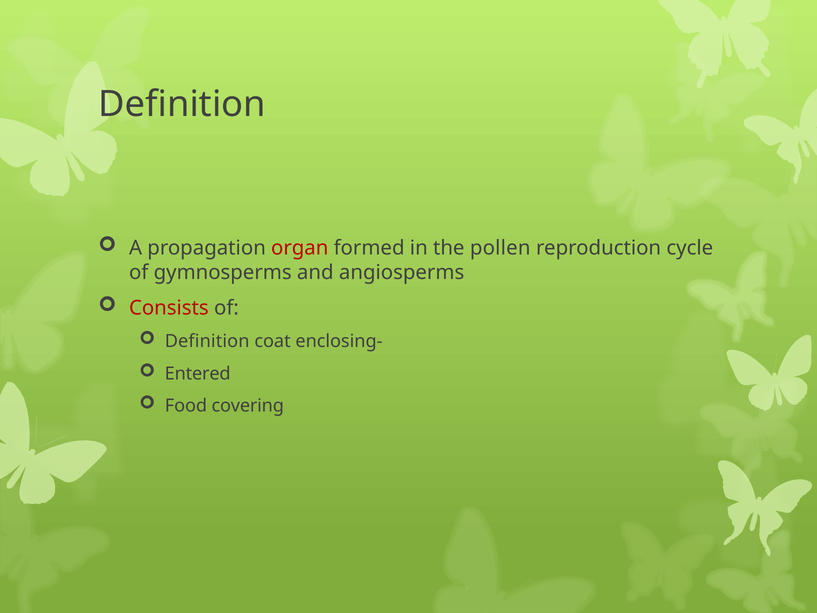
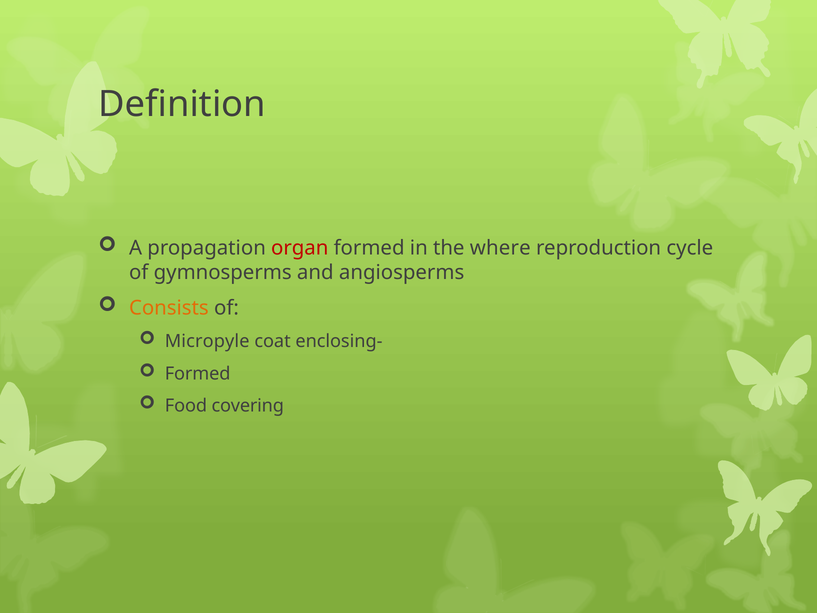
pollen: pollen -> where
Consists colour: red -> orange
Definition at (207, 341): Definition -> Micropyle
Entered at (198, 373): Entered -> Formed
